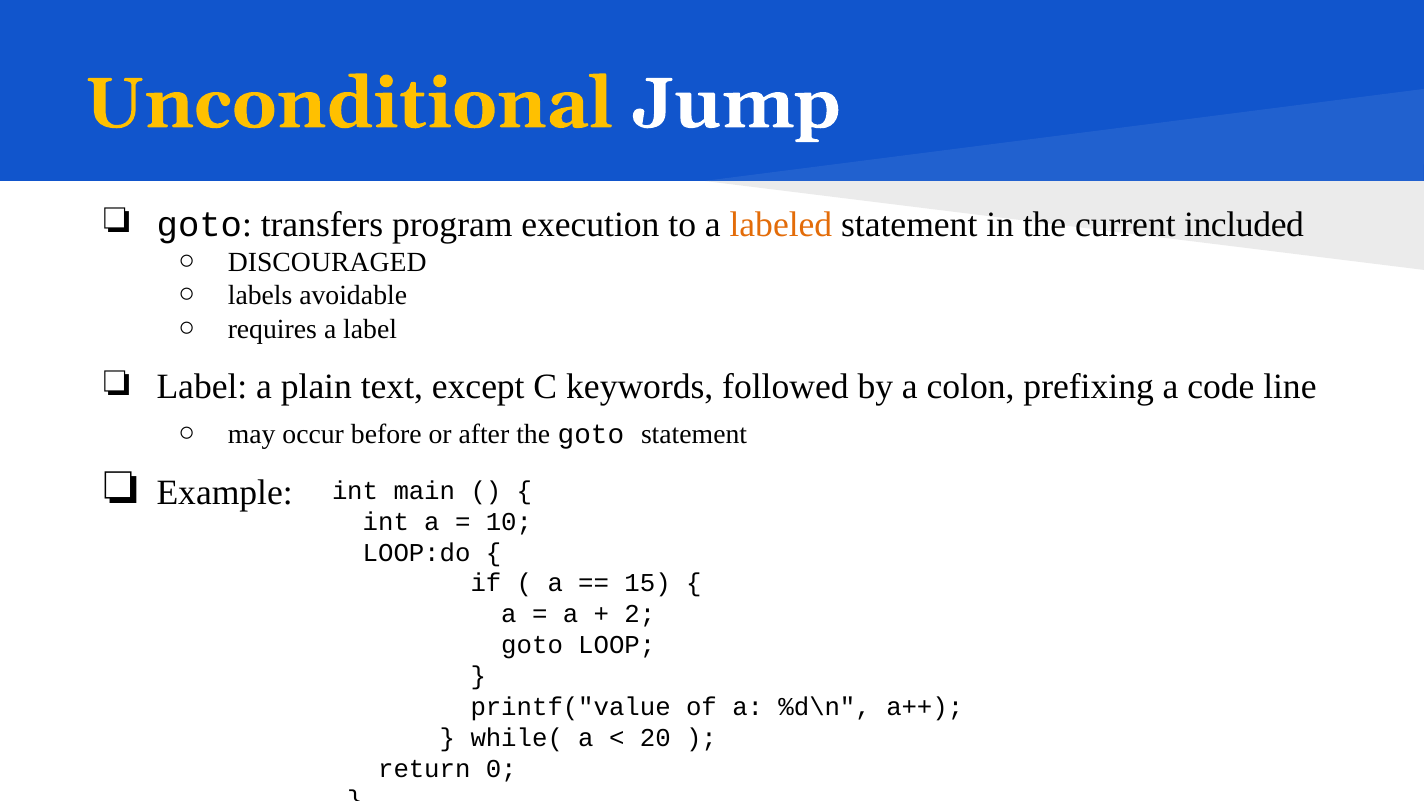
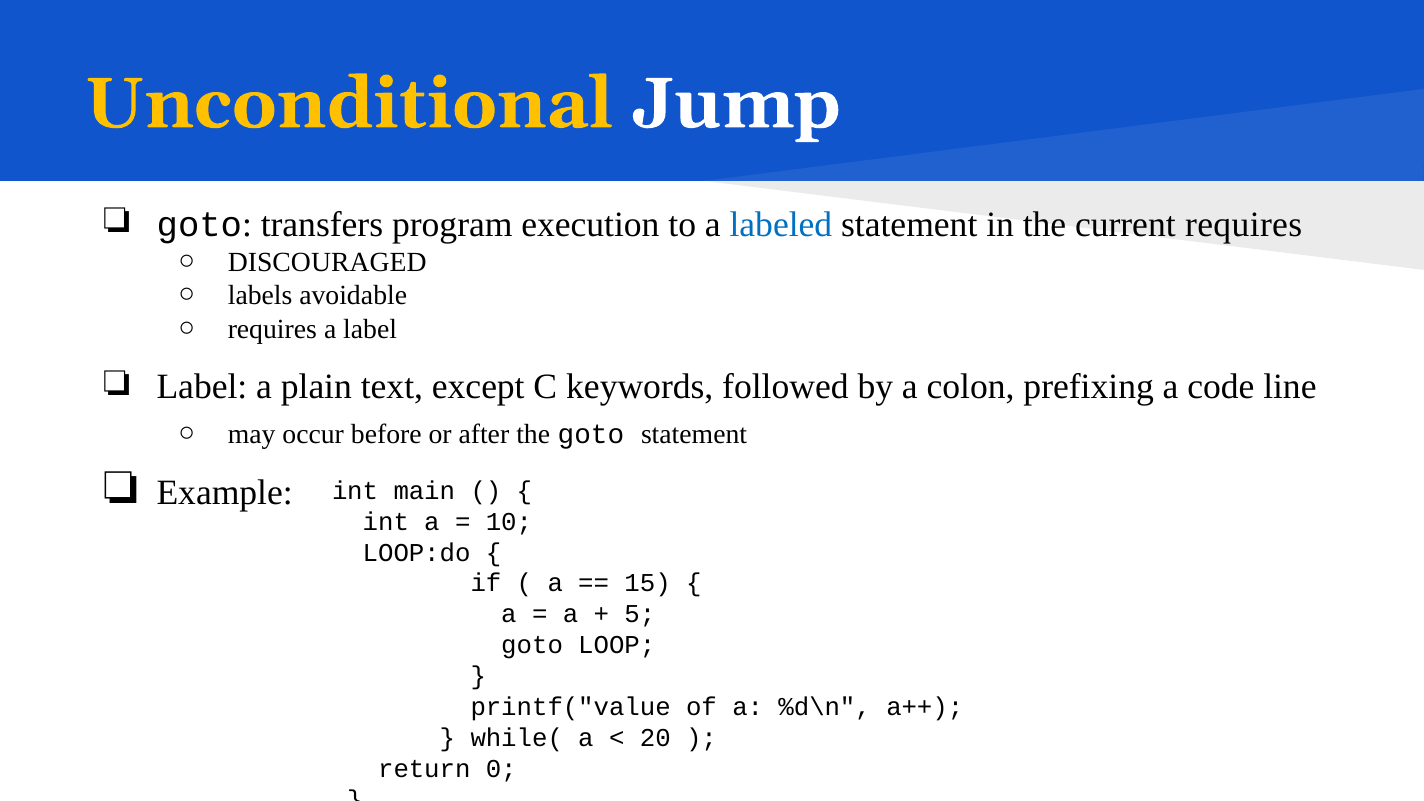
labeled colour: orange -> blue
current included: included -> requires
2: 2 -> 5
